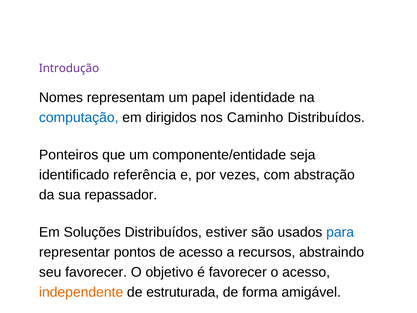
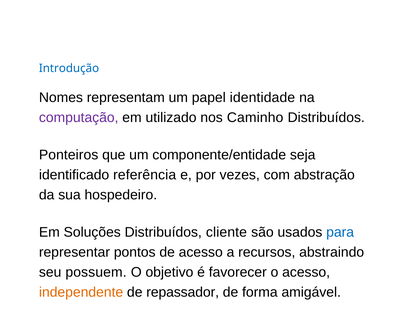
Introdução colour: purple -> blue
computação colour: blue -> purple
dirigidos: dirigidos -> utilizado
repassador: repassador -> hospedeiro
estiver: estiver -> cliente
seu favorecer: favorecer -> possuem
estruturada: estruturada -> repassador
